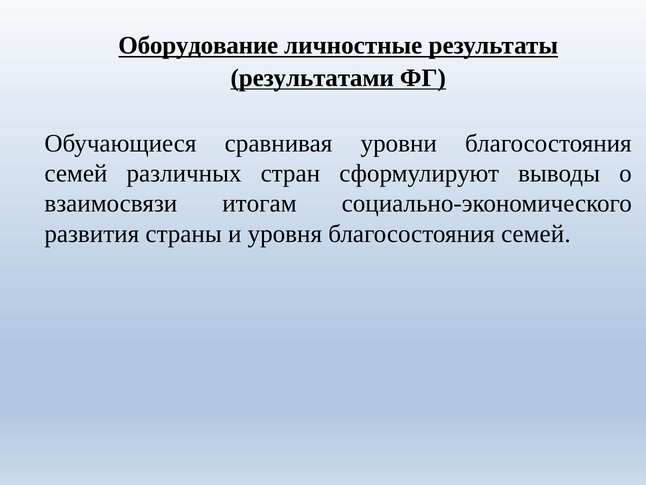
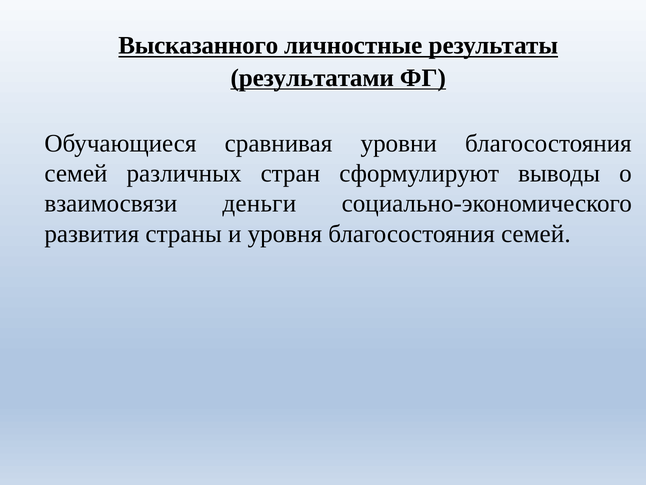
Оборудование: Оборудование -> Высказанного
итогам: итогам -> деньги
